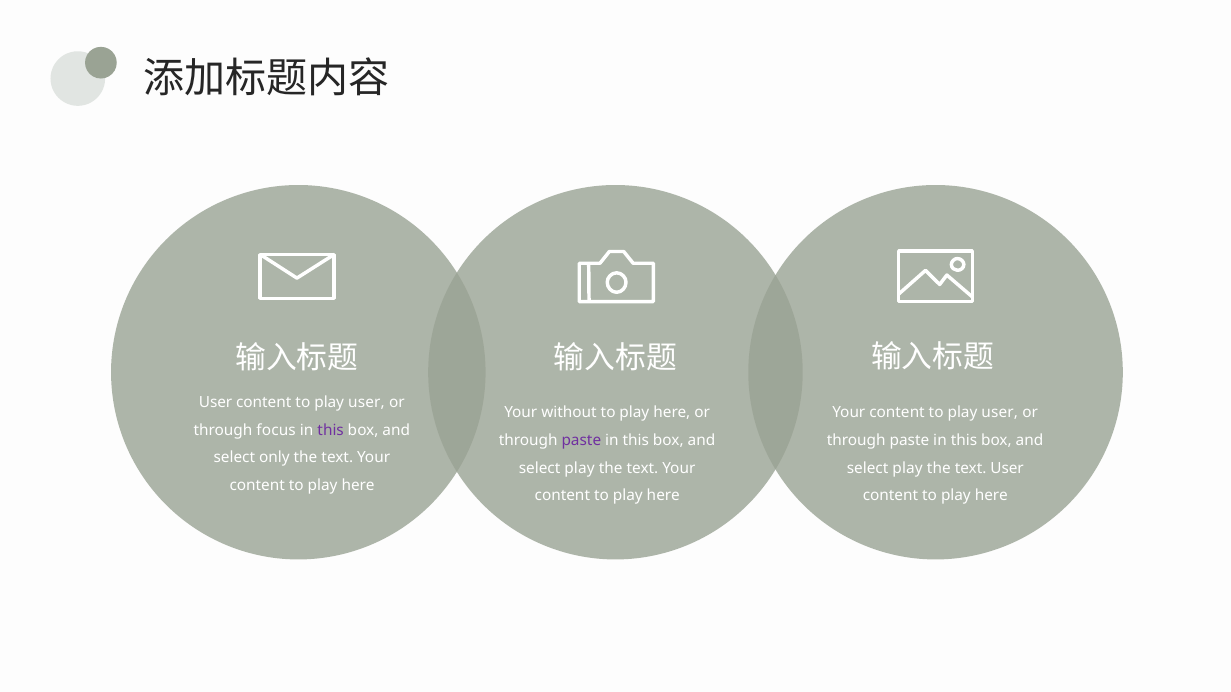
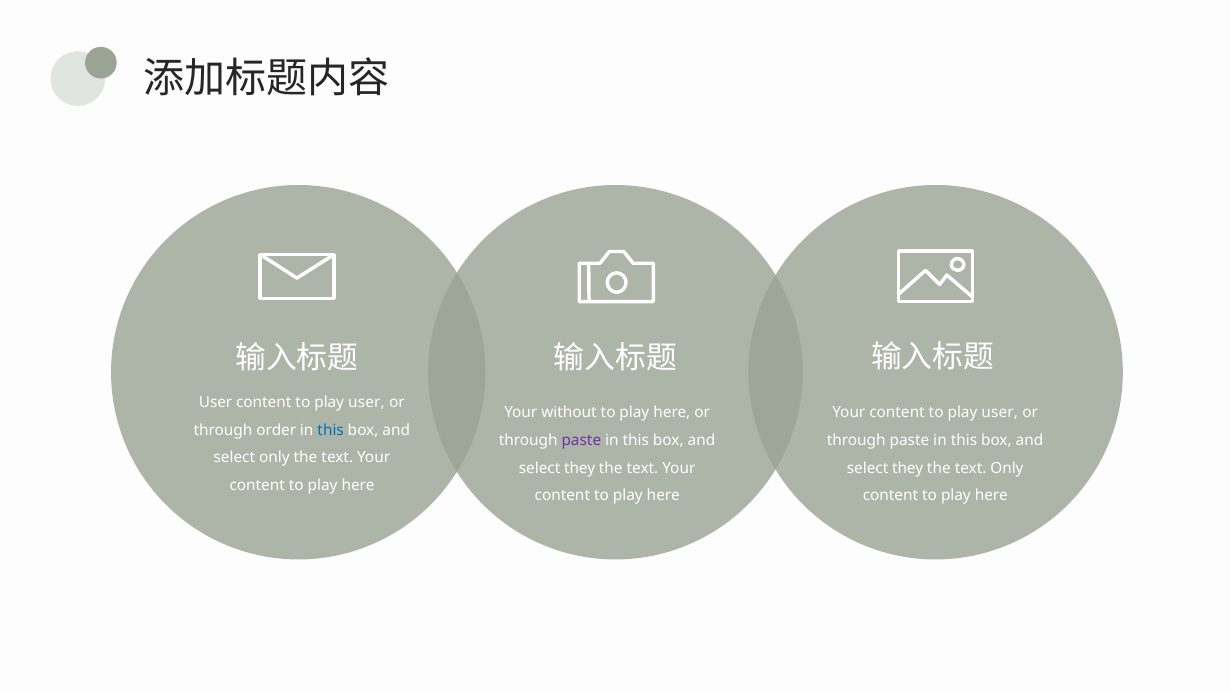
focus: focus -> order
this at (331, 430) colour: purple -> blue
play at (580, 468): play -> they
play at (908, 468): play -> they
text User: User -> Only
